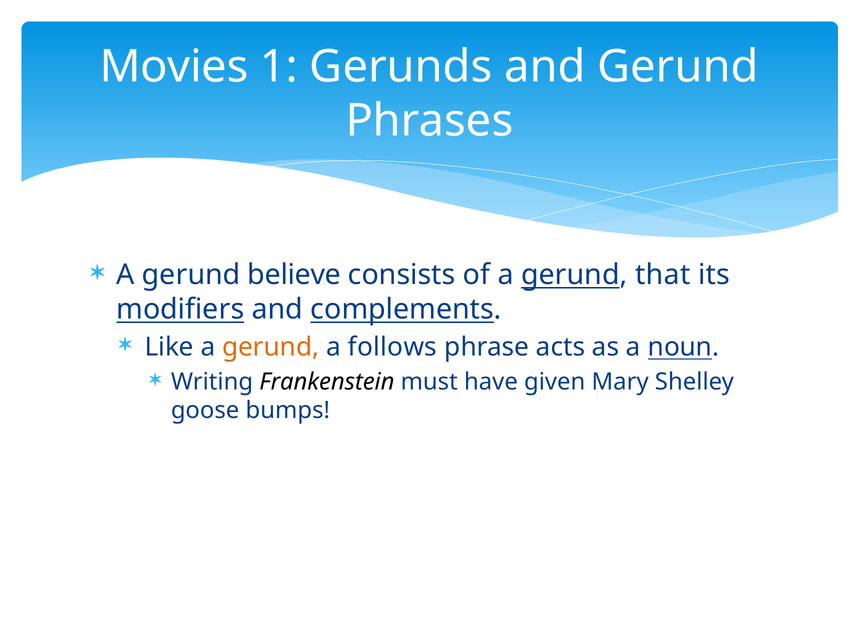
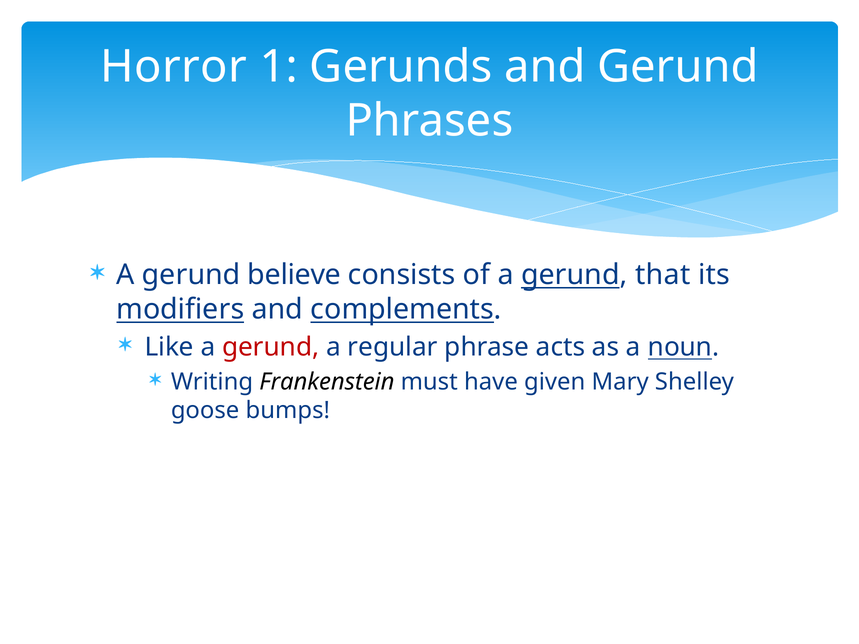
Movies: Movies -> Horror
gerund at (271, 347) colour: orange -> red
follows: follows -> regular
